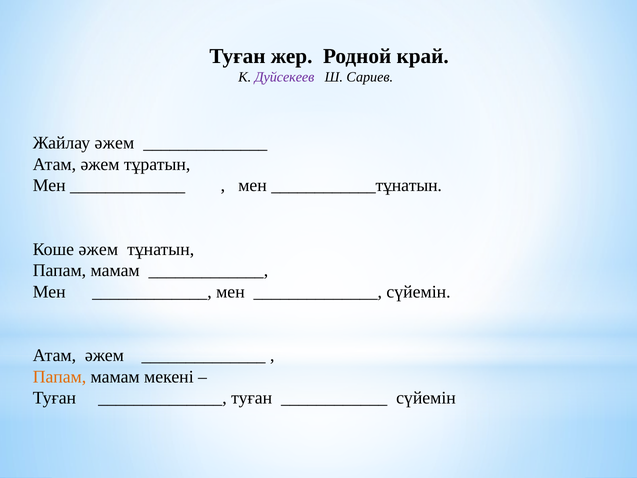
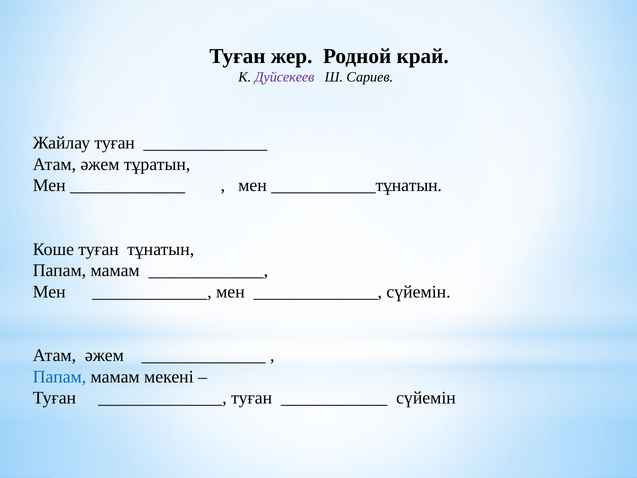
Жайлау әжем: әжем -> туған
Коше әжем: әжем -> туған
Папам at (59, 377) colour: orange -> blue
